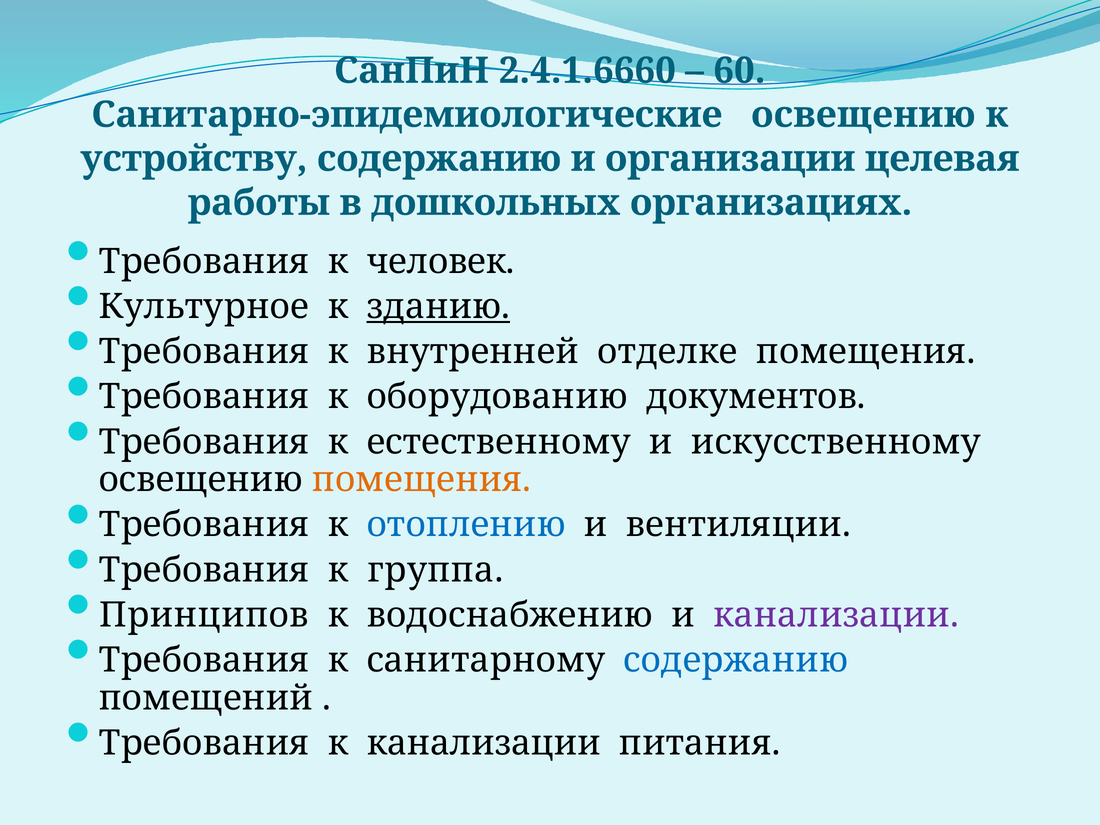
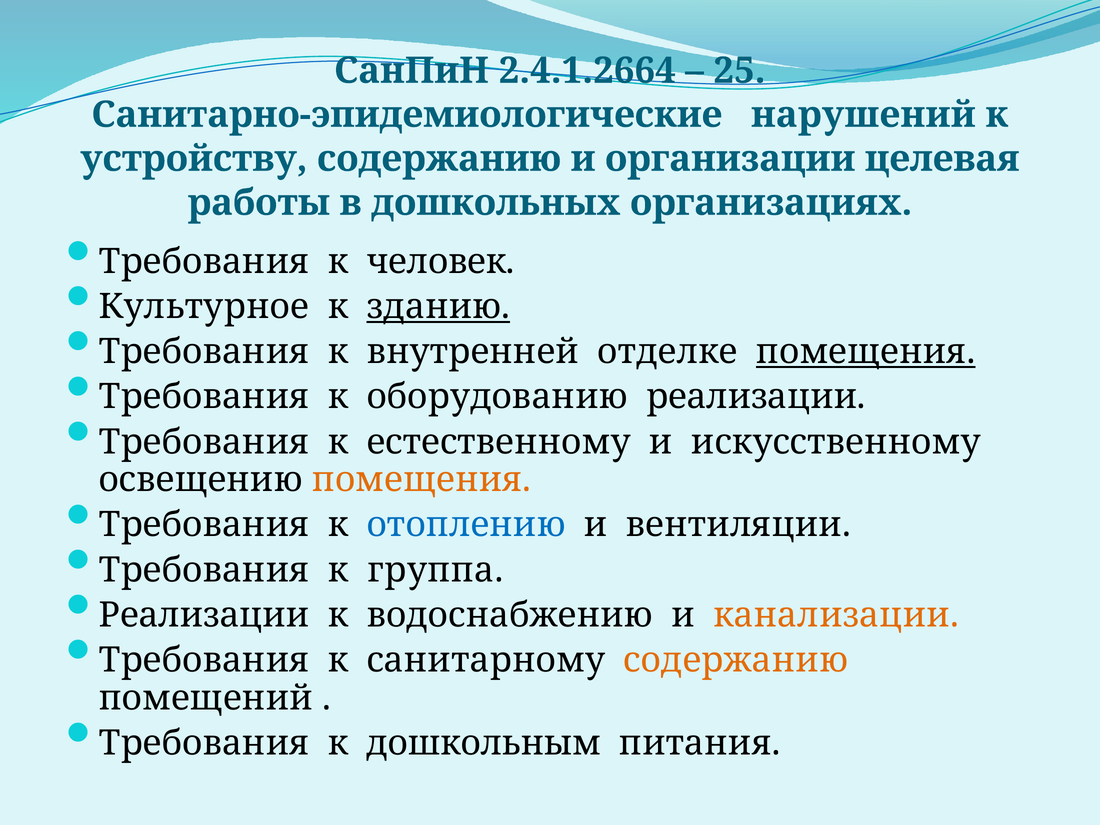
2.4.1.6660: 2.4.1.6660 -> 2.4.1.2664
60: 60 -> 25
Санитарно-эпидемиологические освещению: освещению -> нарушений
помещения at (866, 352) underline: none -> present
оборудованию документов: документов -> реализации
Принципов at (204, 615): Принципов -> Реализации
канализации at (836, 615) colour: purple -> orange
содержанию at (736, 660) colour: blue -> orange
к канализации: канализации -> дошкольным
